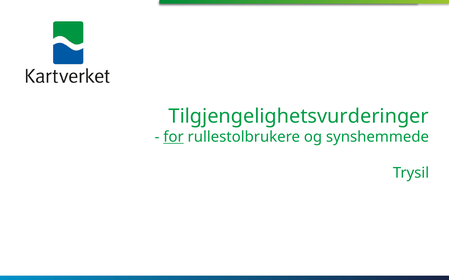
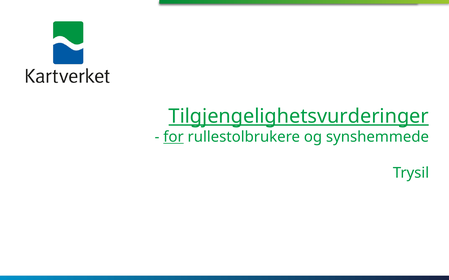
Tilgjengelighetsvurderinger underline: none -> present
